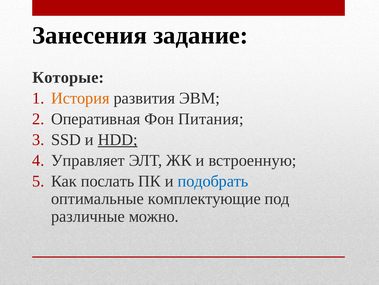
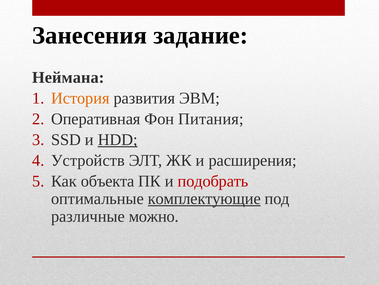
Которые: Которые -> Неймана
Управляет: Управляет -> Устройств
встроенную: встроенную -> расширения
послать: послать -> объекта
подобрать colour: blue -> red
комплектующие underline: none -> present
